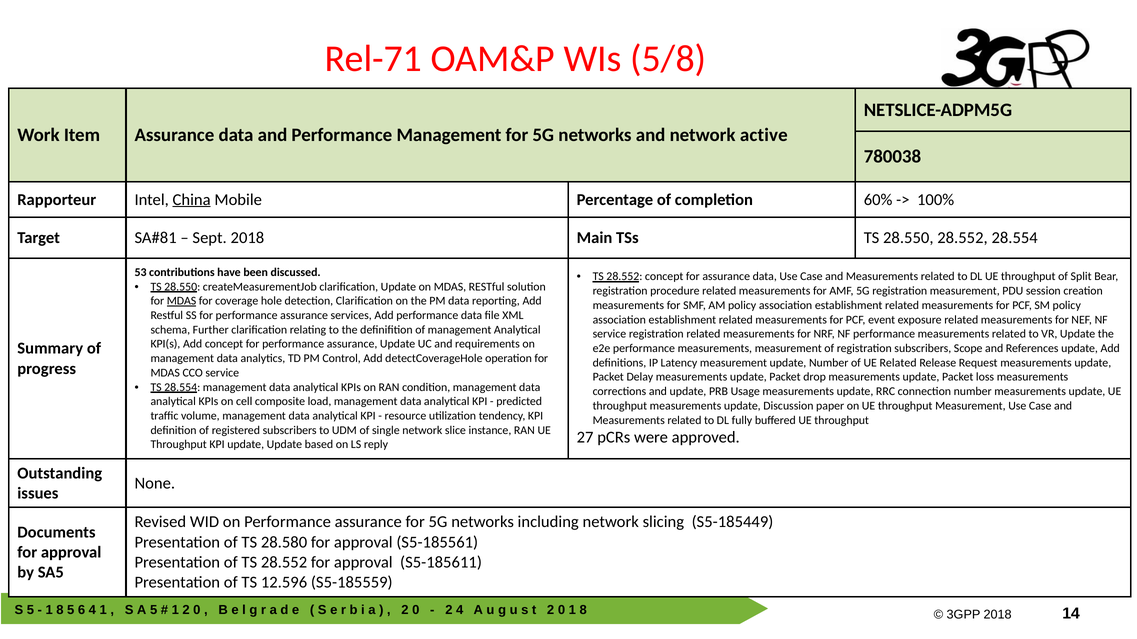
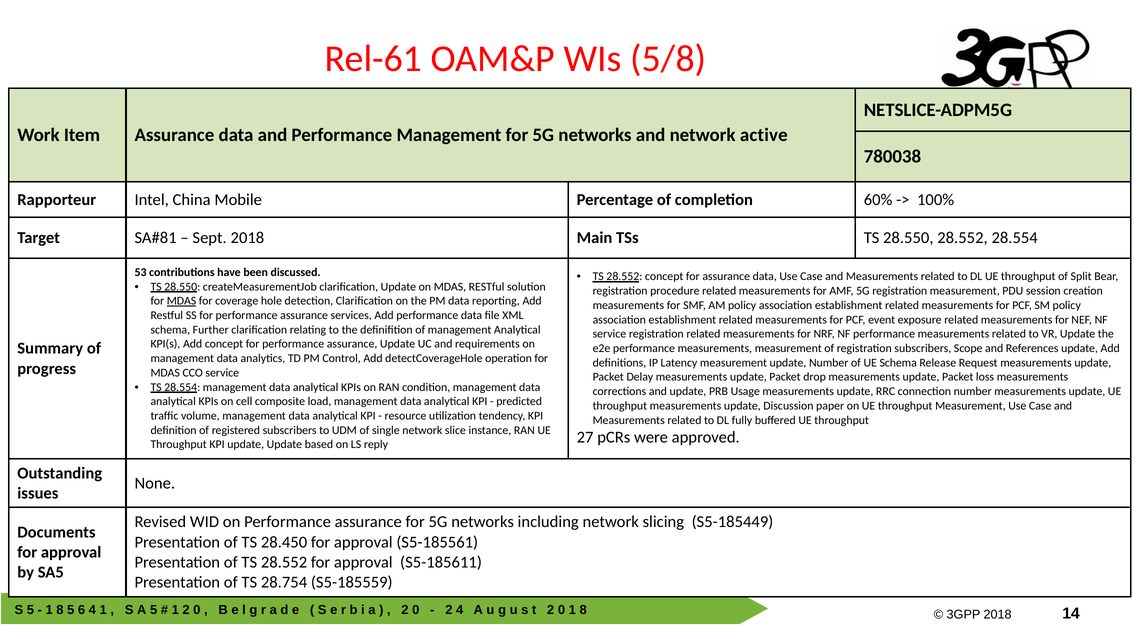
Rel-71: Rel-71 -> Rel-61
China underline: present -> none
UE Related: Related -> Schema
28.580: 28.580 -> 28.450
12.596: 12.596 -> 28.754
